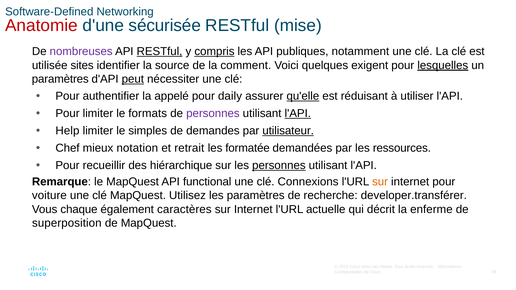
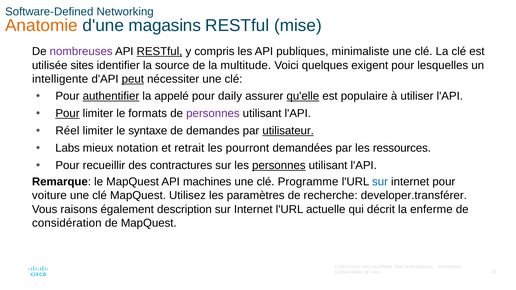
Anatomie colour: red -> orange
sécurisée: sécurisée -> magasins
compris underline: present -> none
notamment: notamment -> minimaliste
comment: comment -> multitude
lesquelles underline: present -> none
paramètres at (60, 79): paramètres -> intelligente
authentifier underline: none -> present
réduisant: réduisant -> populaire
Pour at (68, 113) underline: none -> present
l'API at (298, 113) underline: present -> none
Help: Help -> Réel
simples: simples -> syntaxe
Chef: Chef -> Labs
formatée: formatée -> pourront
hiérarchique: hiérarchique -> contractures
functional: functional -> machines
Connexions: Connexions -> Programme
sur at (380, 182) colour: orange -> blue
chaque: chaque -> raisons
caractères: caractères -> description
superposition: superposition -> considération
